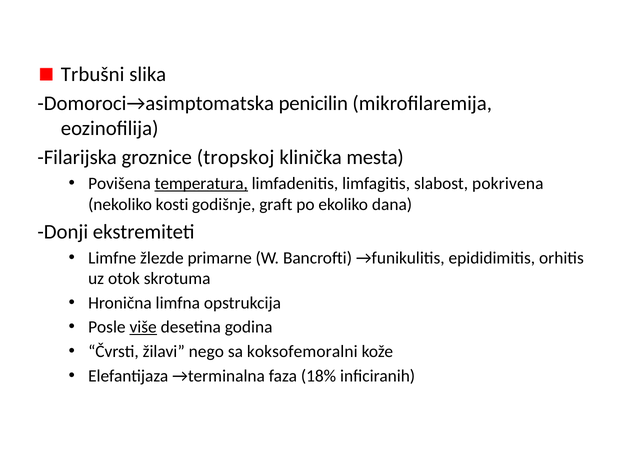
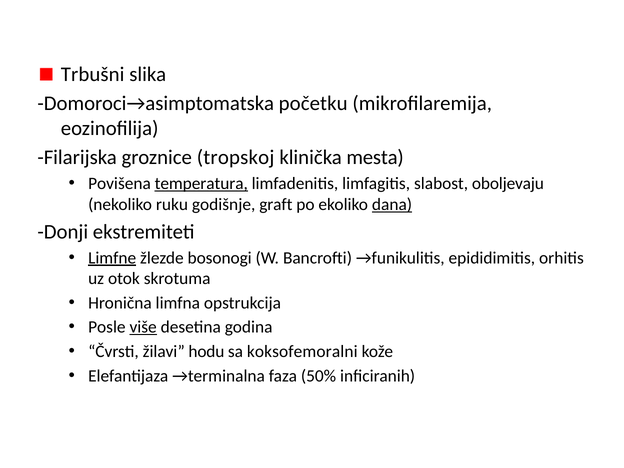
penicilin: penicilin -> početku
pokrivena: pokrivena -> oboljevaju
kosti: kosti -> ruku
dana underline: none -> present
Limfne underline: none -> present
primarne: primarne -> bosonogi
nego: nego -> hodu
18%: 18% -> 50%
